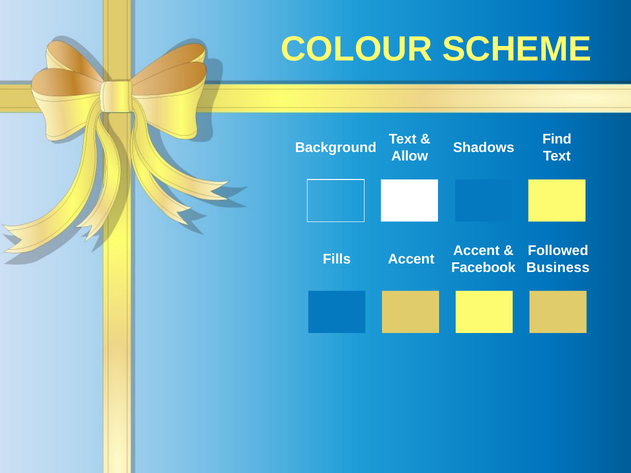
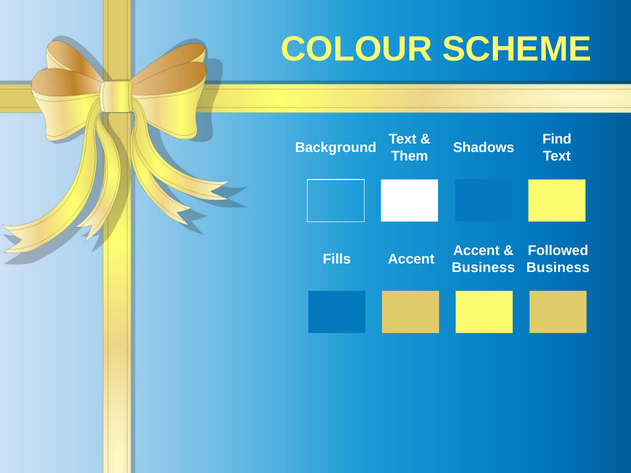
Allow: Allow -> Them
Facebook at (483, 268): Facebook -> Business
